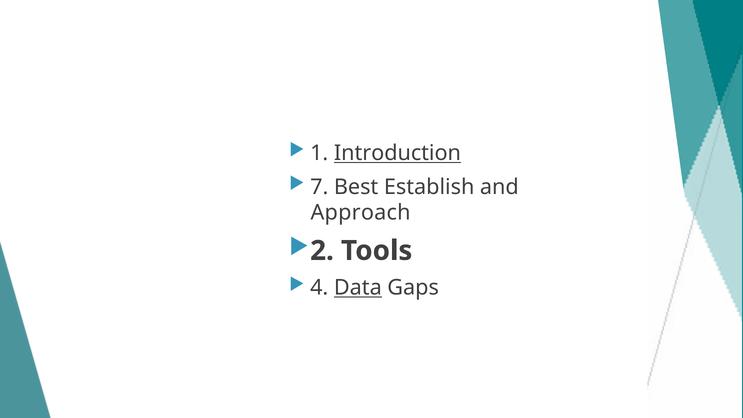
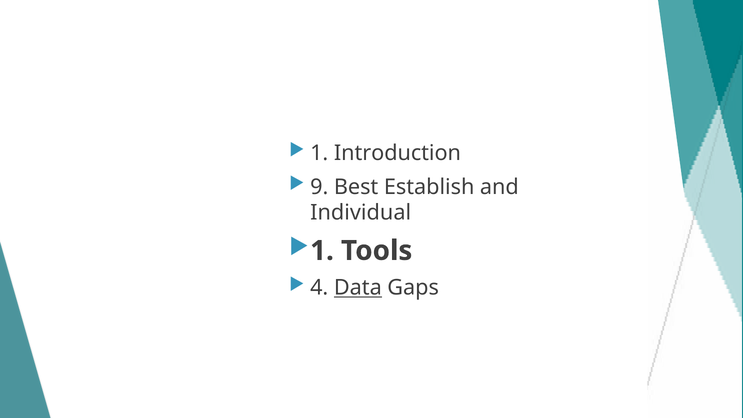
Introduction underline: present -> none
7: 7 -> 9
Approach: Approach -> Individual
2 at (322, 251): 2 -> 1
